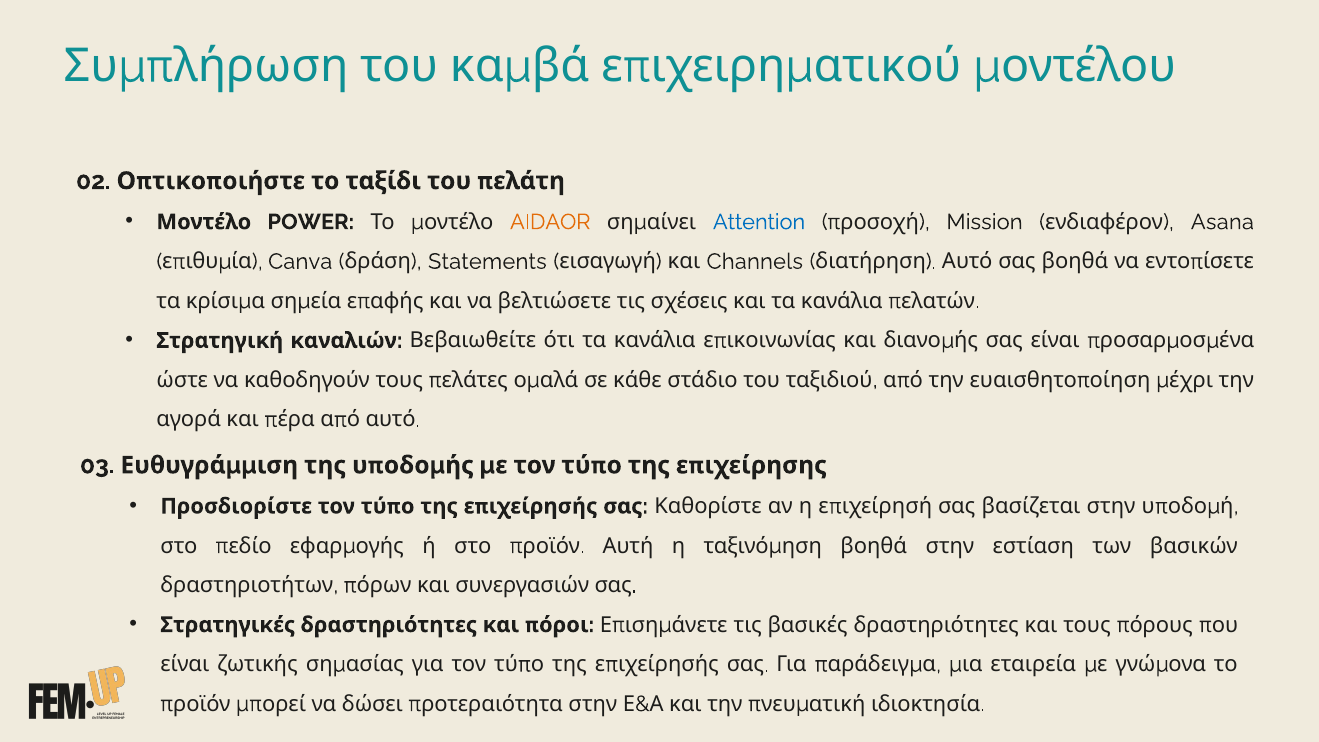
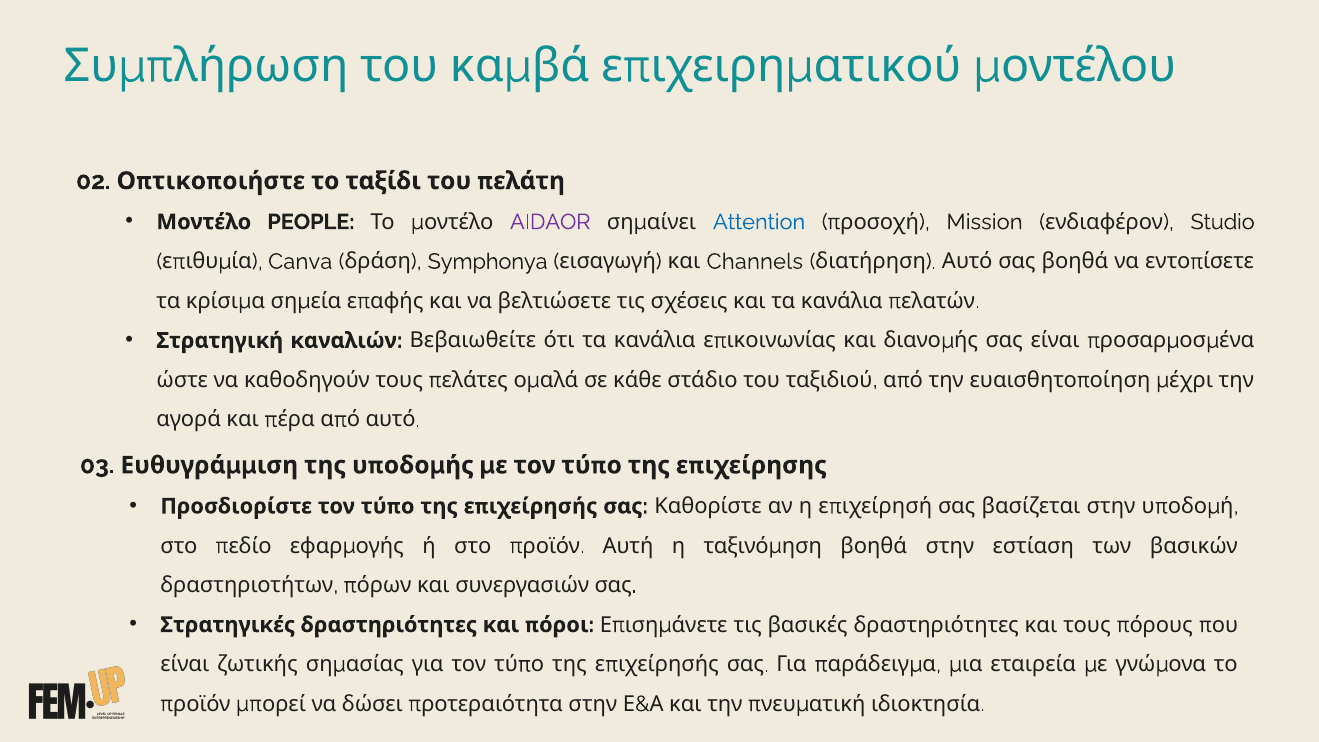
POWER: POWER -> PEOPLE
AIDAOR colour: orange -> purple
Asana: Asana -> Studio
Statements: Statements -> Symphonya
